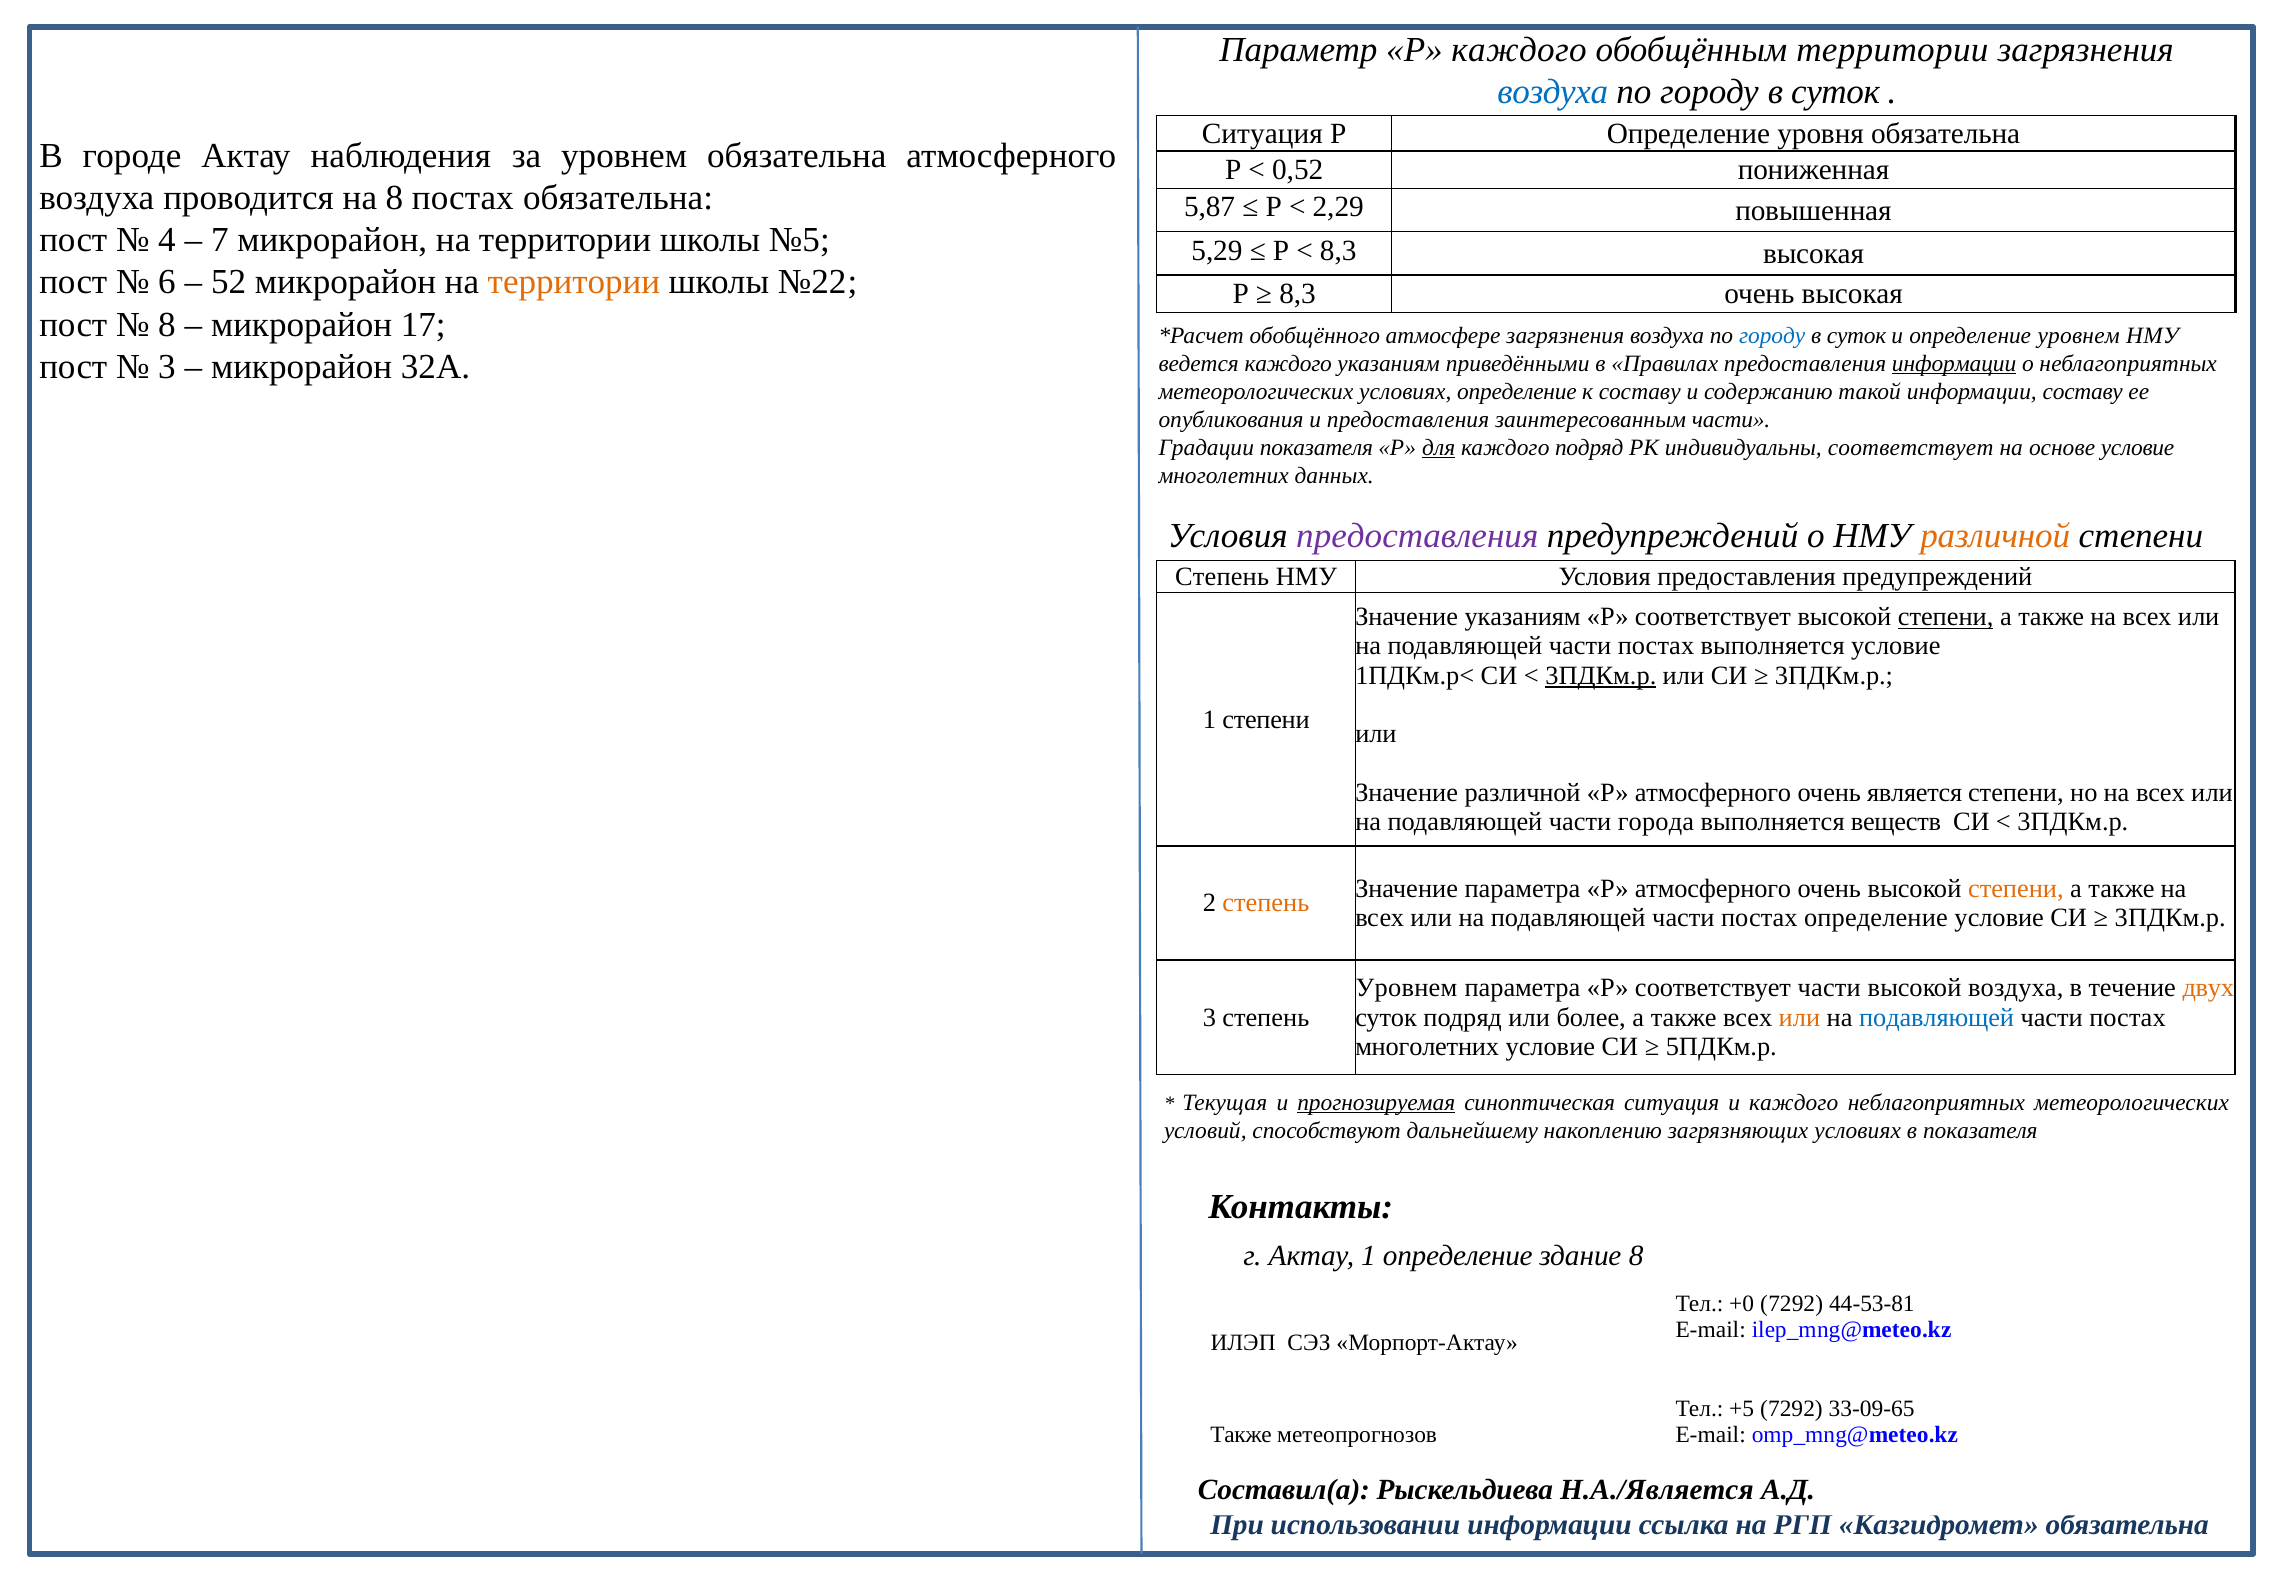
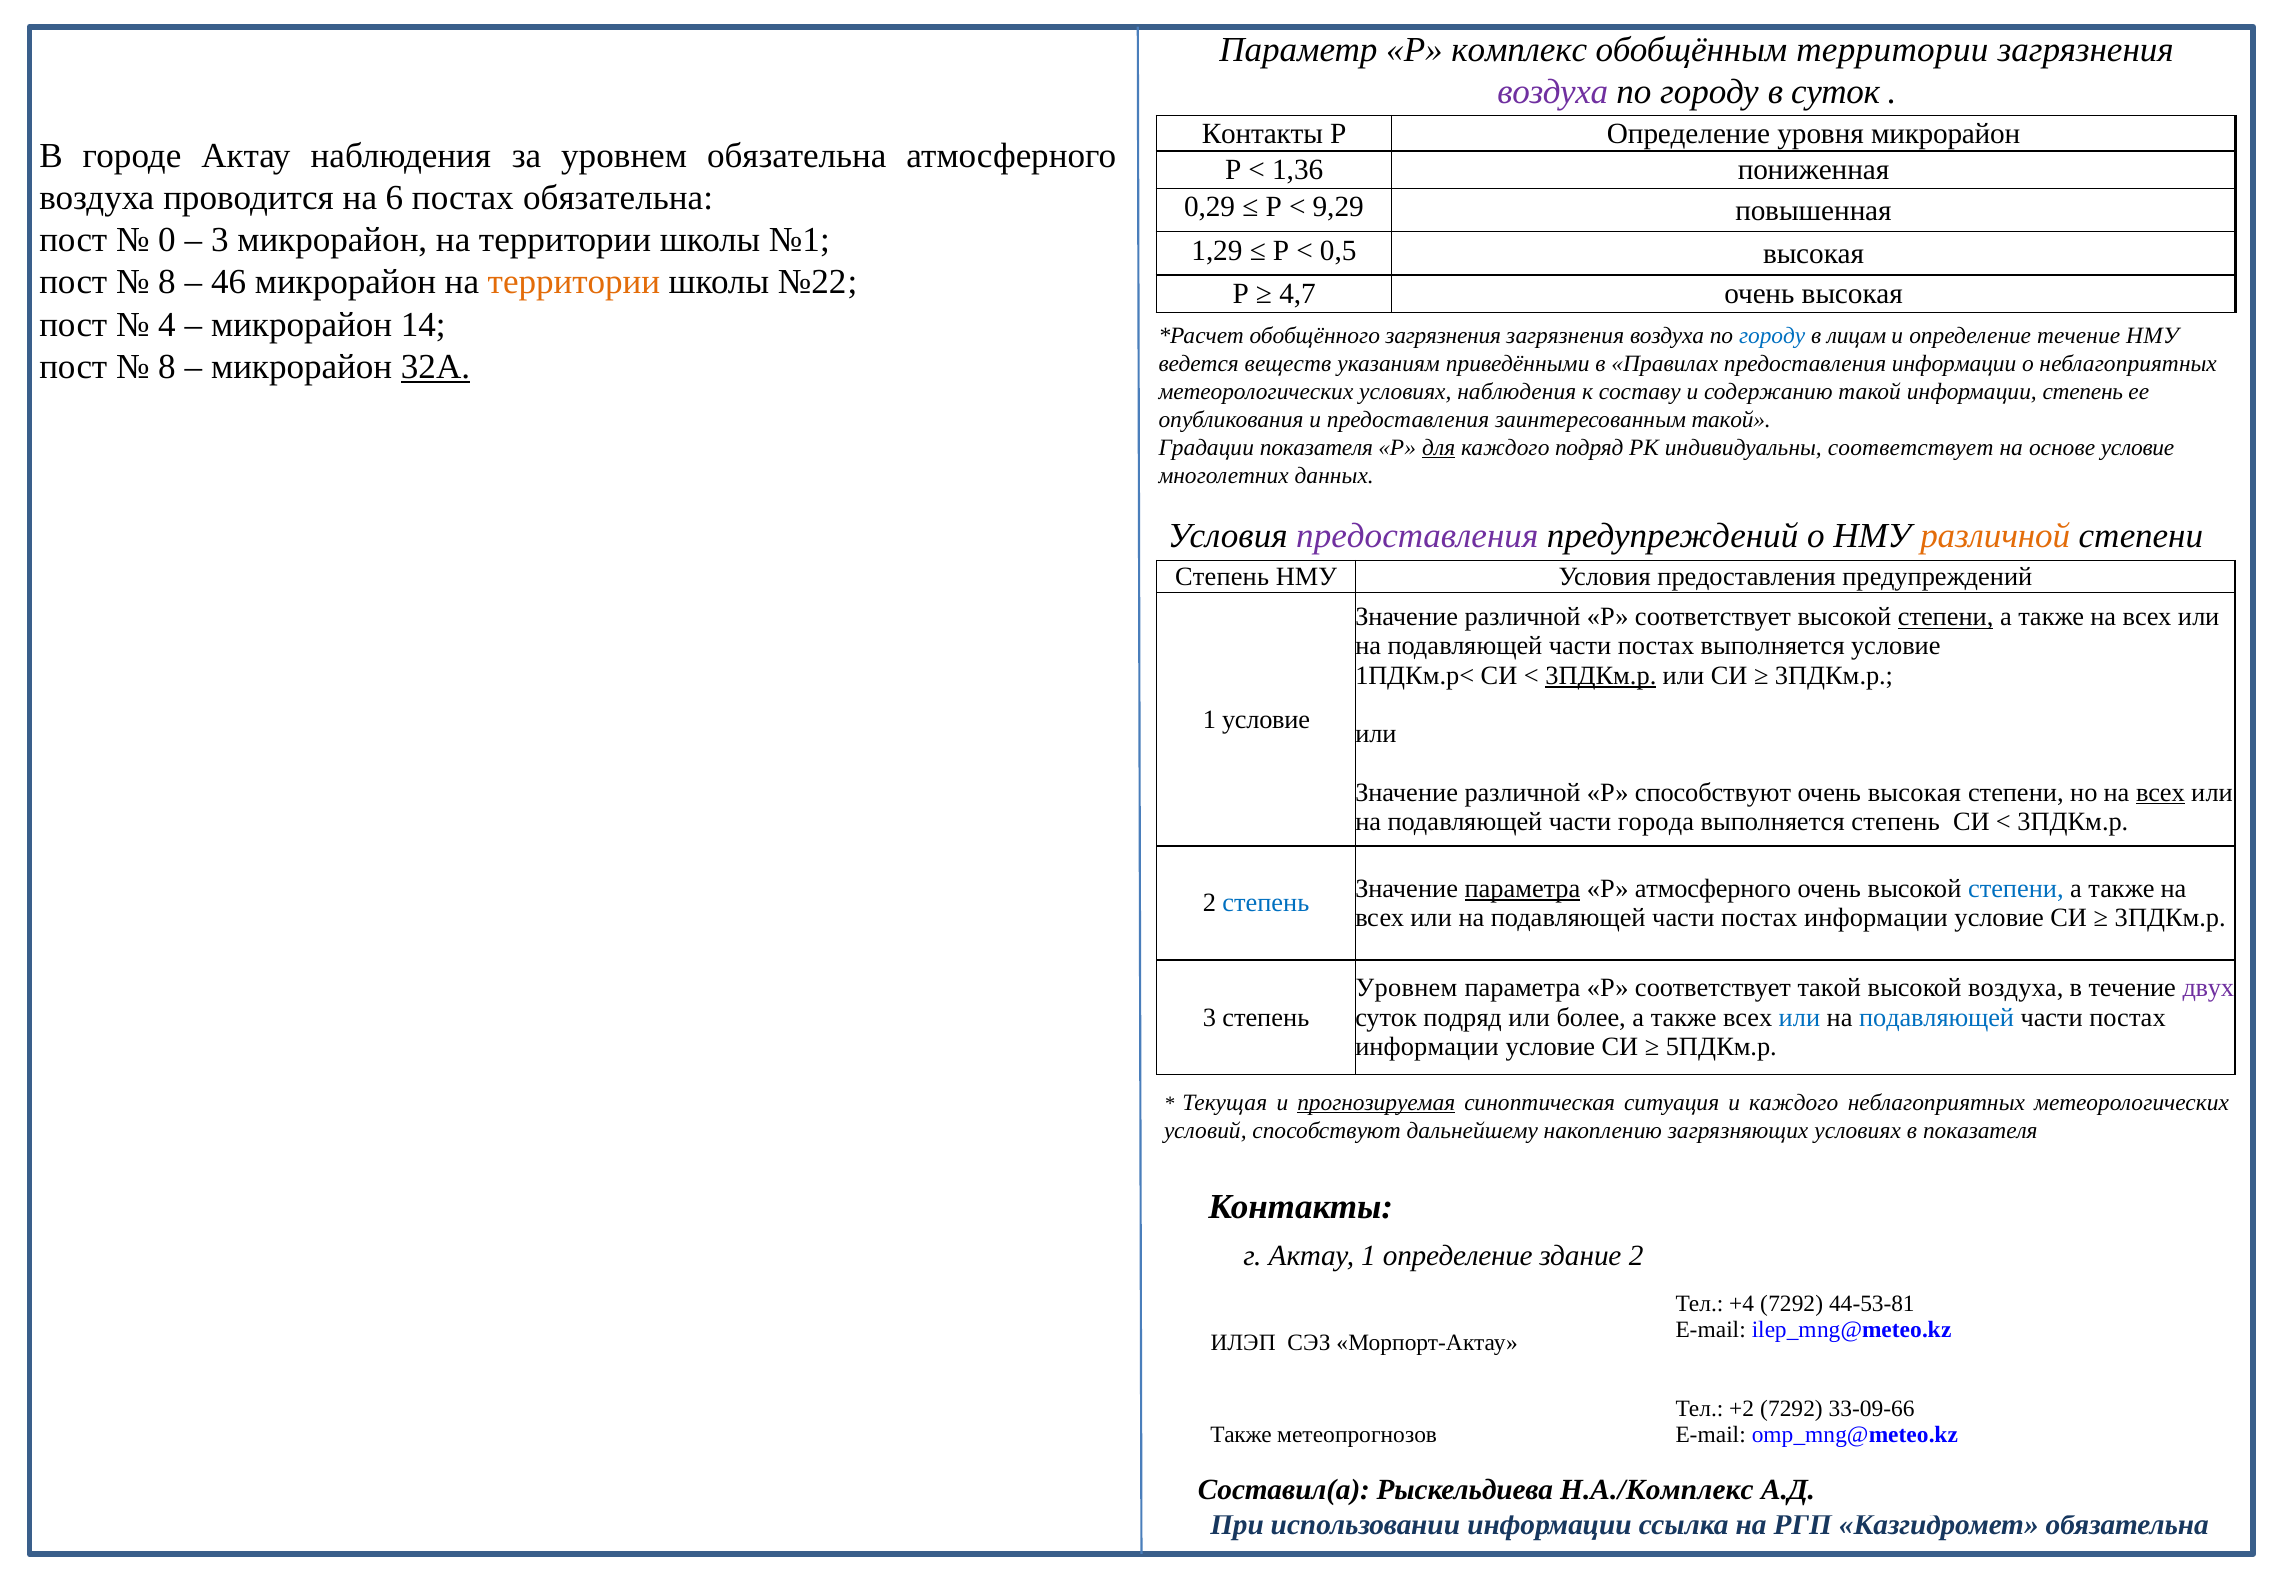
Р каждого: каждого -> комплекс
воздуха at (1553, 92) colour: blue -> purple
Ситуация at (1262, 133): Ситуация -> Контакты
уровня обязательна: обязательна -> микрорайон
0,52: 0,52 -> 1,36
на 8: 8 -> 6
5,87: 5,87 -> 0,29
2,29: 2,29 -> 9,29
4: 4 -> 0
7 at (220, 240): 7 -> 3
№5: №5 -> №1
5,29: 5,29 -> 1,29
8,3 at (1338, 250): 8,3 -> 0,5
6 at (167, 282): 6 -> 8
52: 52 -> 46
8,3 at (1298, 293): 8,3 -> 4,7
8 at (167, 324): 8 -> 4
17: 17 -> 14
обобщённого атмосфере: атмосфере -> загрязнения
суток at (1857, 335): суток -> лицам
определение уровнем: уровнем -> течение
3 at (167, 367): 3 -> 8
32А underline: none -> present
ведется каждого: каждого -> веществ
информации at (1954, 363) underline: present -> none
условиях определение: определение -> наблюдения
информации составу: составу -> степень
заинтересованным части: части -> такой
указаниям at (1523, 617): указаниям -> различной
1 степени: степени -> условие
атмосферного at (1713, 792): атмосферного -> способствуют
является at (1915, 792): является -> высокая
всех at (2160, 792) underline: none -> present
выполняется веществ: веществ -> степень
параметра at (1522, 888) underline: none -> present
степени at (2016, 888) colour: orange -> blue
степень at (1266, 903) colour: orange -> blue
определение at (1876, 918): определение -> информации
соответствует части: части -> такой
двух colour: orange -> purple
или at (1799, 1017) colour: orange -> blue
многолетних at (1427, 1046): многолетних -> информации
здание 8: 8 -> 2
+0: +0 -> +4
+5: +5 -> +2
33-09-65: 33-09-65 -> 33-09-66
Н.А./Является: Н.А./Является -> Н.А./Комплекс
